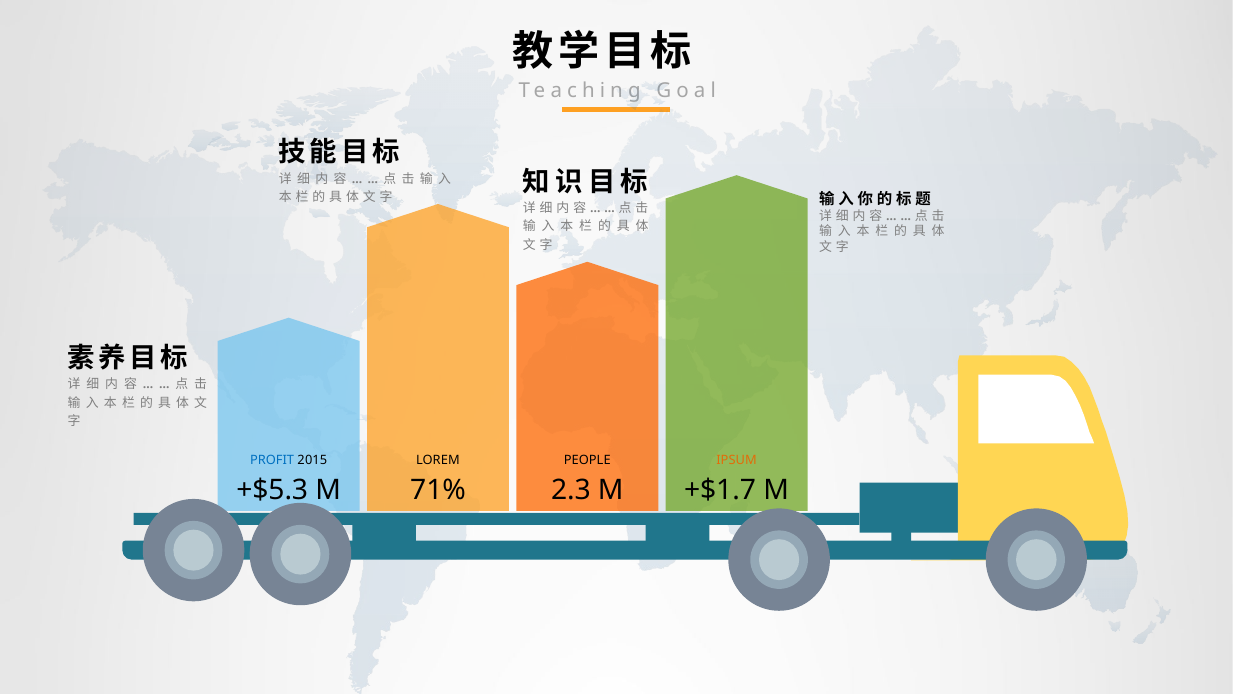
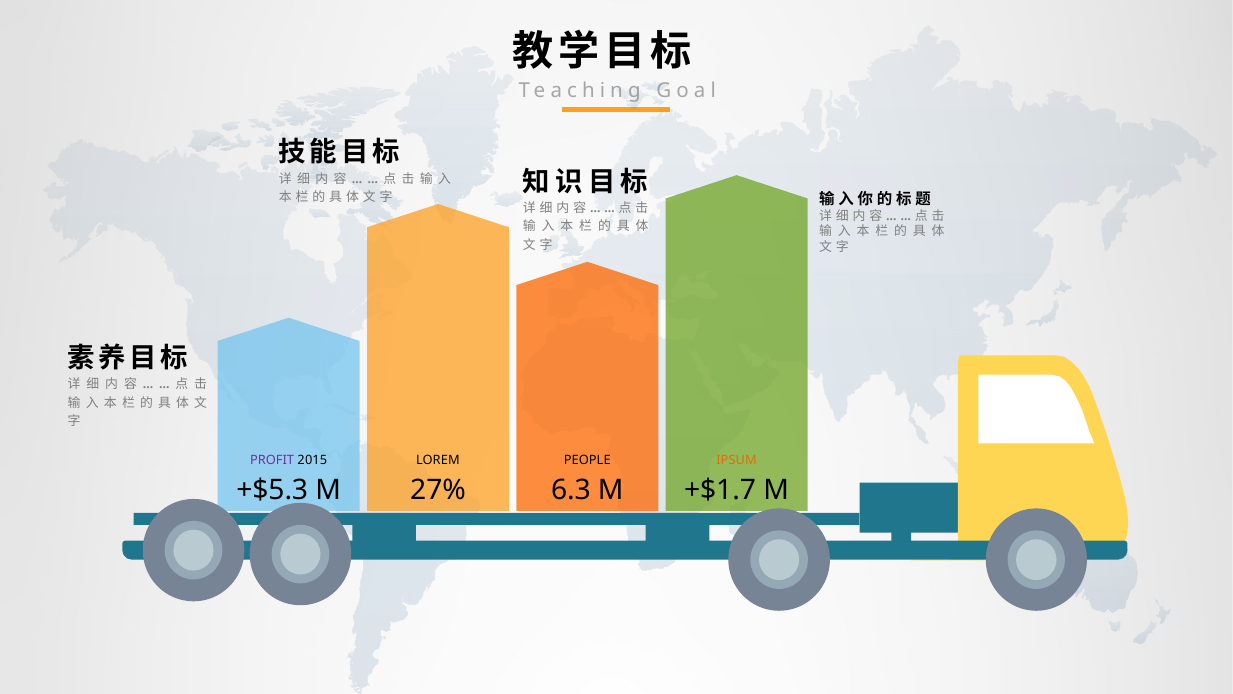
PROFIT colour: blue -> purple
71%: 71% -> 27%
2.3: 2.3 -> 6.3
